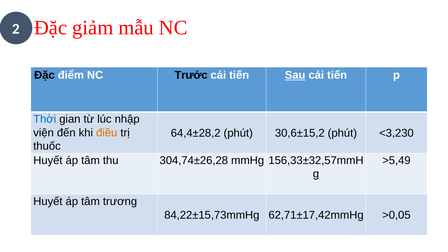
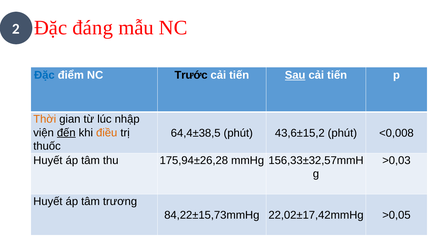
giảm: giảm -> đáng
Đặc at (44, 75) colour: black -> blue
Thời colour: blue -> orange
đến underline: none -> present
64,4±28,2: 64,4±28,2 -> 64,4±38,5
30,6±15,2: 30,6±15,2 -> 43,6±15,2
<3,230: <3,230 -> <0,008
304,74±26,28: 304,74±26,28 -> 175,94±26,28
>5,49: >5,49 -> >0,03
62,71±17,42mmHg: 62,71±17,42mmHg -> 22,02±17,42mmHg
